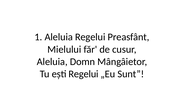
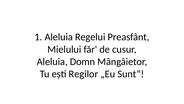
ești Regelui: Regelui -> Regilor
